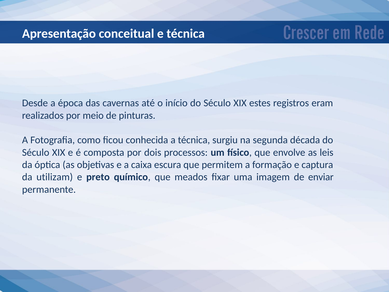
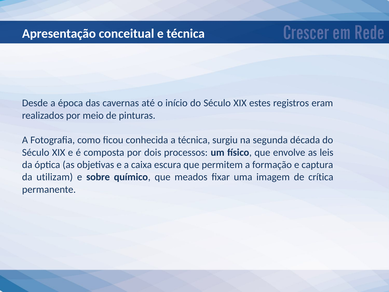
preto: preto -> sobre
enviar: enviar -> crítica
